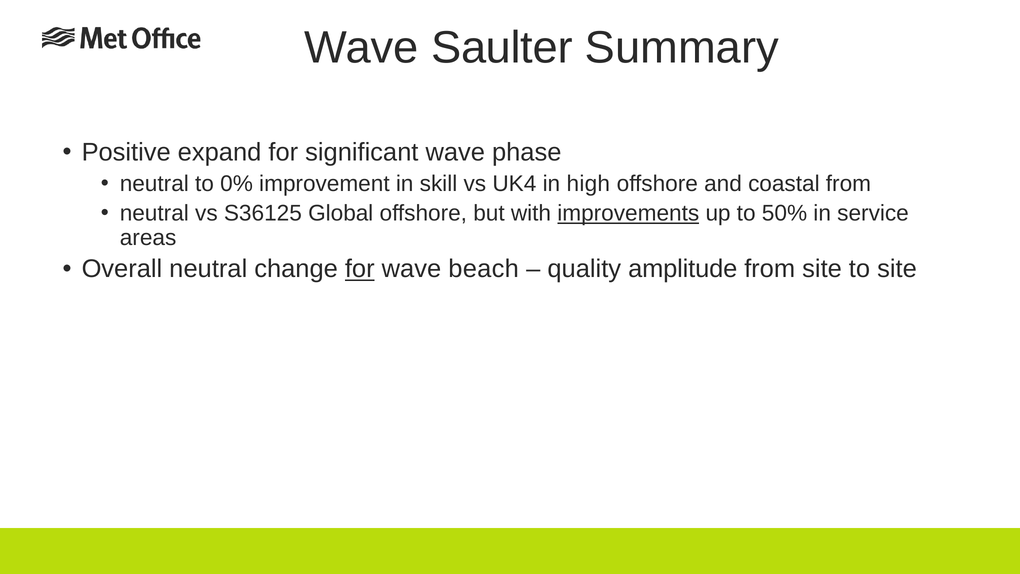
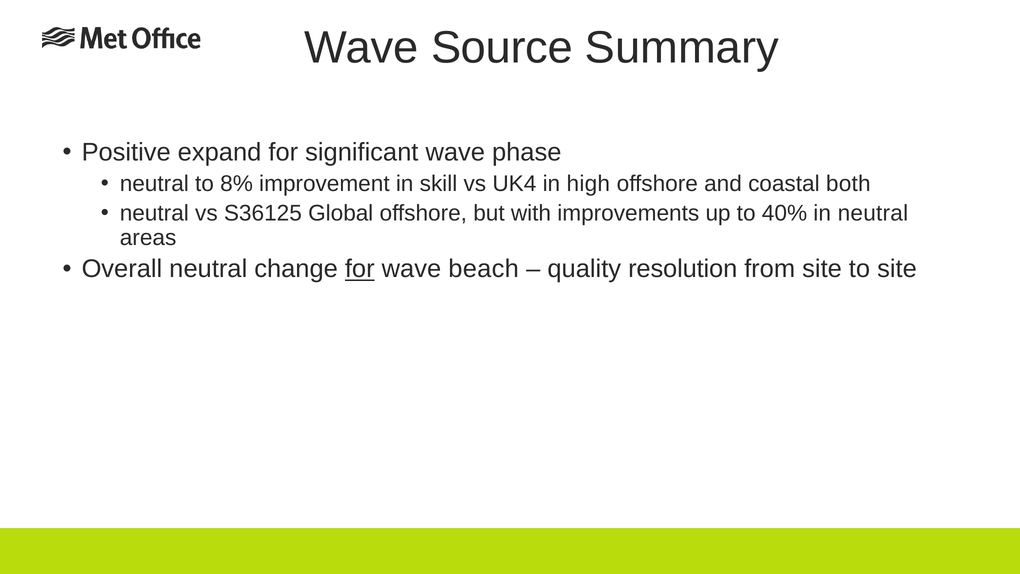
Saulter: Saulter -> Source
0%: 0% -> 8%
coastal from: from -> both
improvements underline: present -> none
50%: 50% -> 40%
in service: service -> neutral
amplitude: amplitude -> resolution
